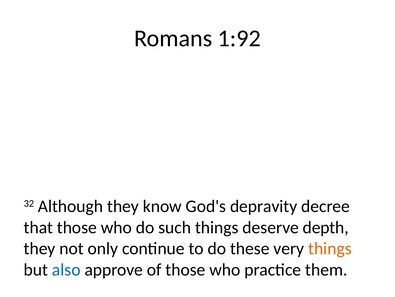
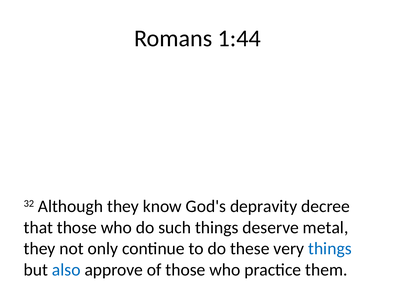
1:92: 1:92 -> 1:44
depth: depth -> metal
things at (330, 248) colour: orange -> blue
